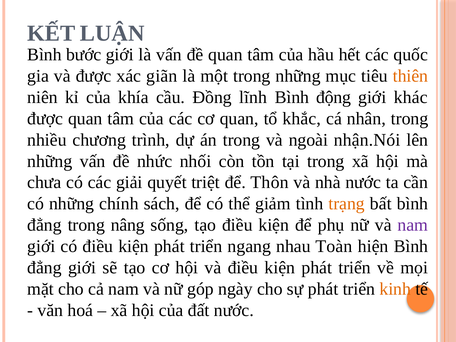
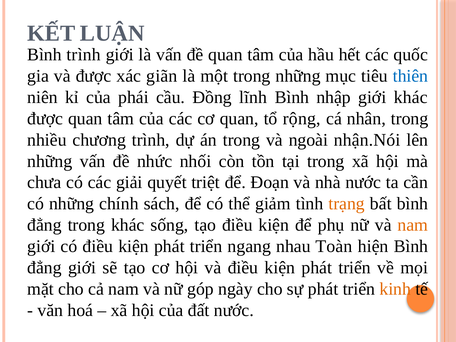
Bình bước: bước -> trình
thiên colour: orange -> blue
khía: khía -> phái
động: động -> nhập
khắc: khắc -> rộng
Thôn: Thôn -> Đoạn
trong nâng: nâng -> khác
nam at (413, 225) colour: purple -> orange
